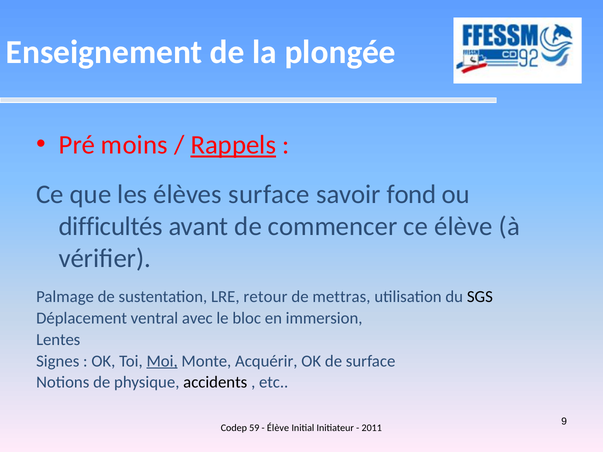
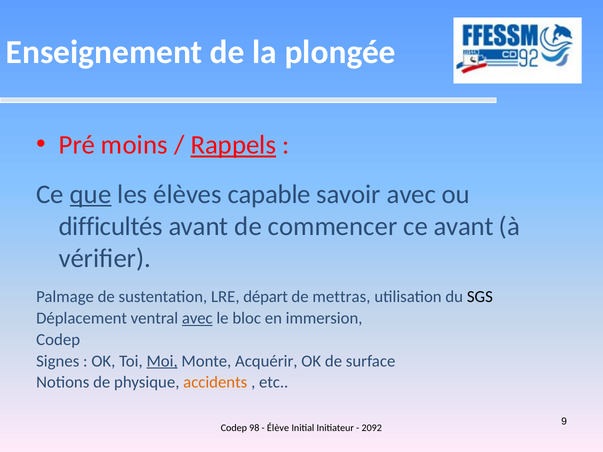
que underline: none -> present
élèves surface: surface -> capable
savoir fond: fond -> avec
ce élève: élève -> avant
retour: retour -> départ
avec at (197, 318) underline: none -> present
Lentes at (58, 340): Lentes -> Codep
accidents colour: black -> orange
59: 59 -> 98
2011: 2011 -> 2092
